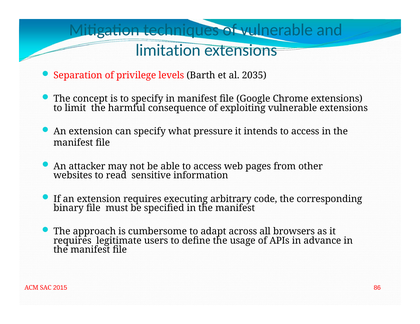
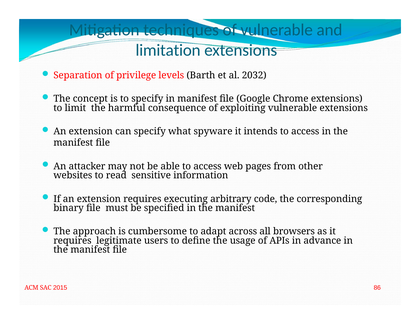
2035: 2035 -> 2032
pressure: pressure -> spyware
